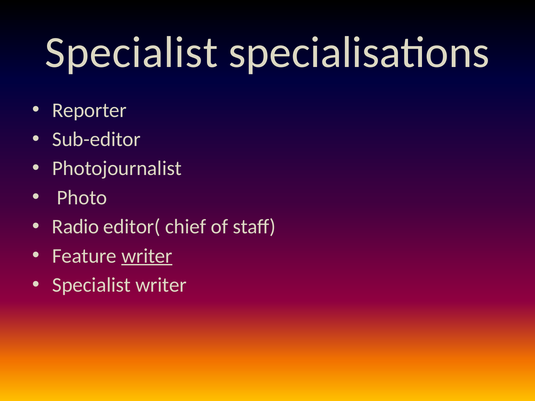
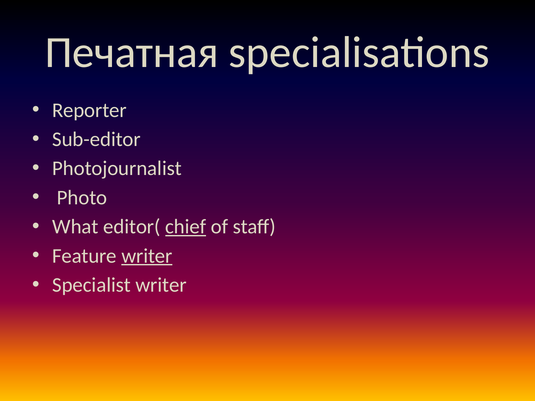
Specialist at (131, 53): Specialist -> Печатная
Radio: Radio -> What
chief underline: none -> present
